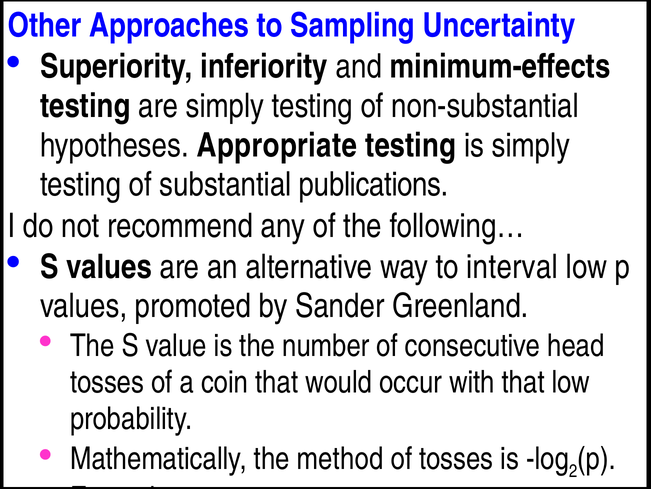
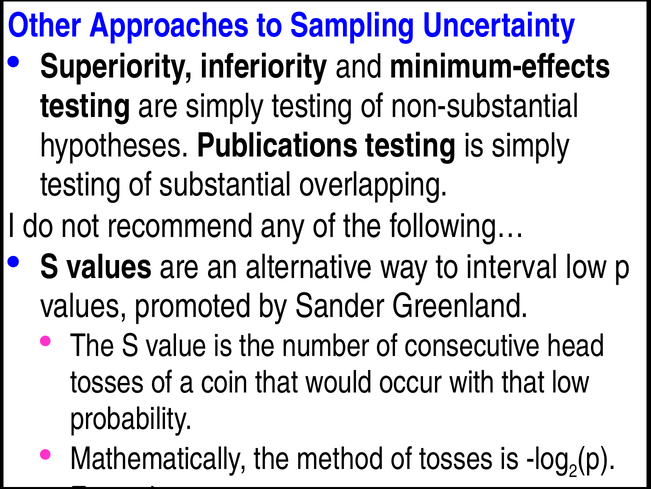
Appropriate: Appropriate -> Publications
publications: publications -> overlapping
